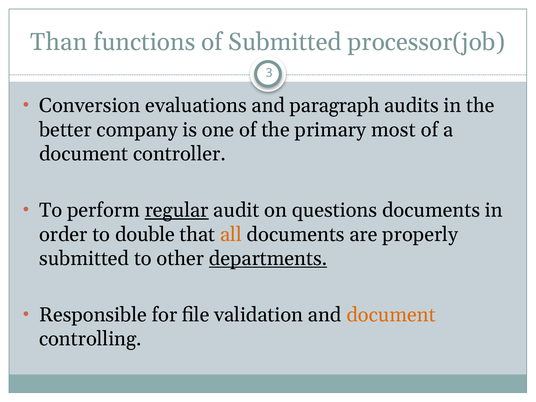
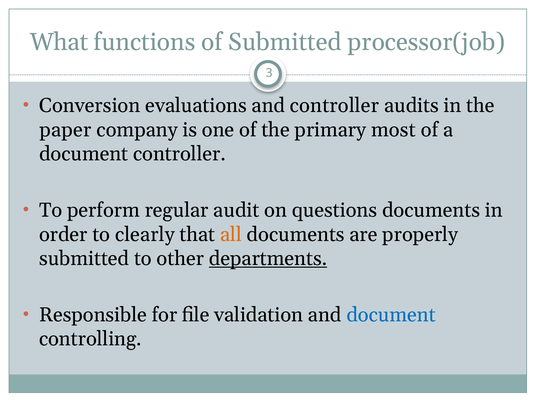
Than: Than -> What
and paragraph: paragraph -> controller
better: better -> paper
regular underline: present -> none
double: double -> clearly
document at (391, 315) colour: orange -> blue
